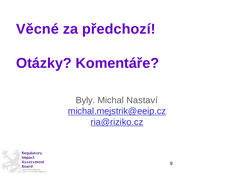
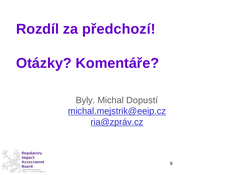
Věcné: Věcné -> Rozdíl
Nastaví: Nastaví -> Dopustí
ria@riziko.cz: ria@riziko.cz -> ria@zpráv.cz
